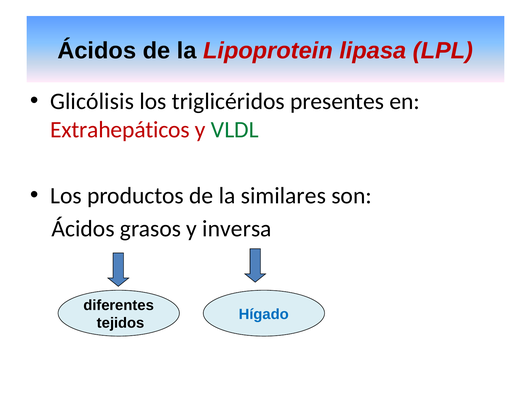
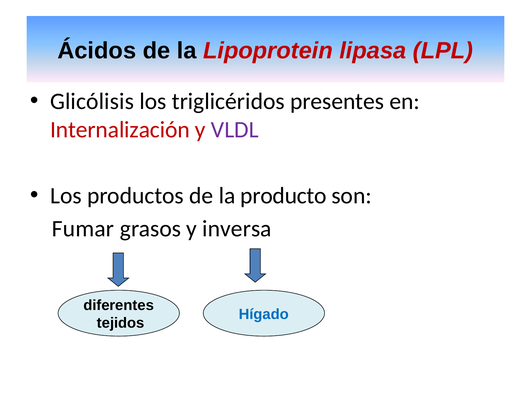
Extrahepáticos: Extrahepáticos -> Internalización
VLDL colour: green -> purple
similares: similares -> producto
Ácidos at (83, 229): Ácidos -> Fumar
